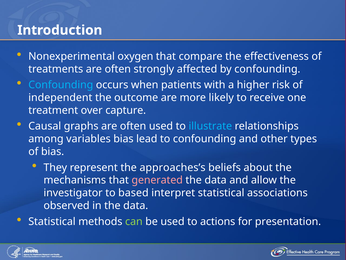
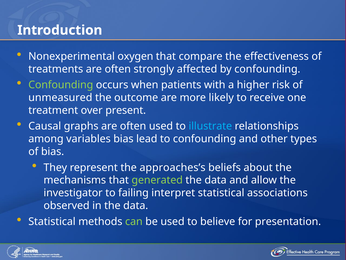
Confounding at (61, 85) colour: light blue -> light green
independent: independent -> unmeasured
capture: capture -> present
generated colour: pink -> light green
based: based -> failing
actions: actions -> believe
